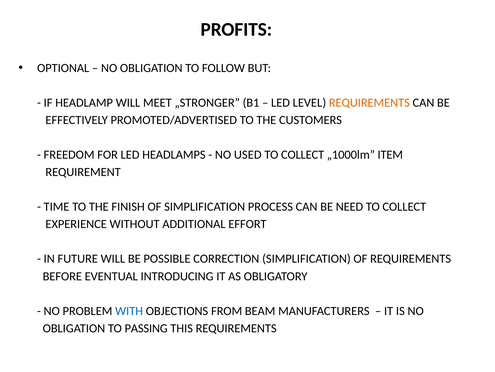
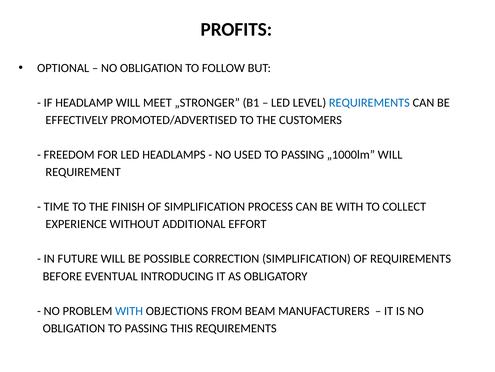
REQUIREMENTS at (369, 102) colour: orange -> blue
COLLECT at (303, 154): COLLECT -> PASSING
„1000lm ITEM: ITEM -> WILL
BE NEED: NEED -> WITH
